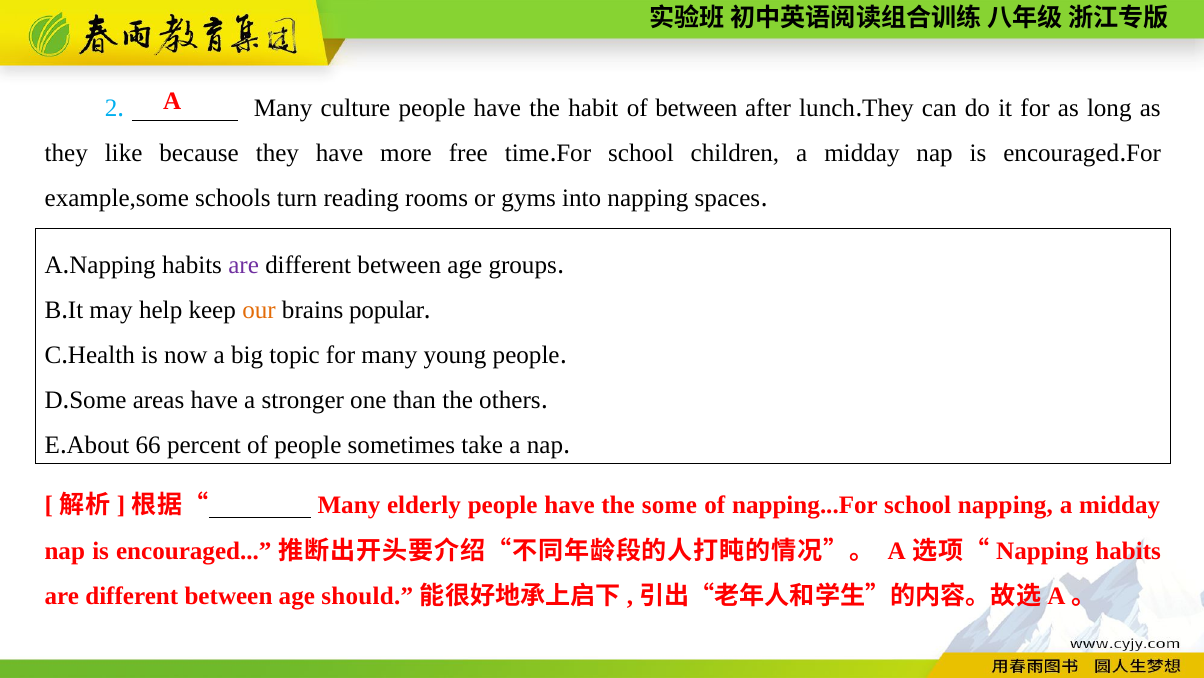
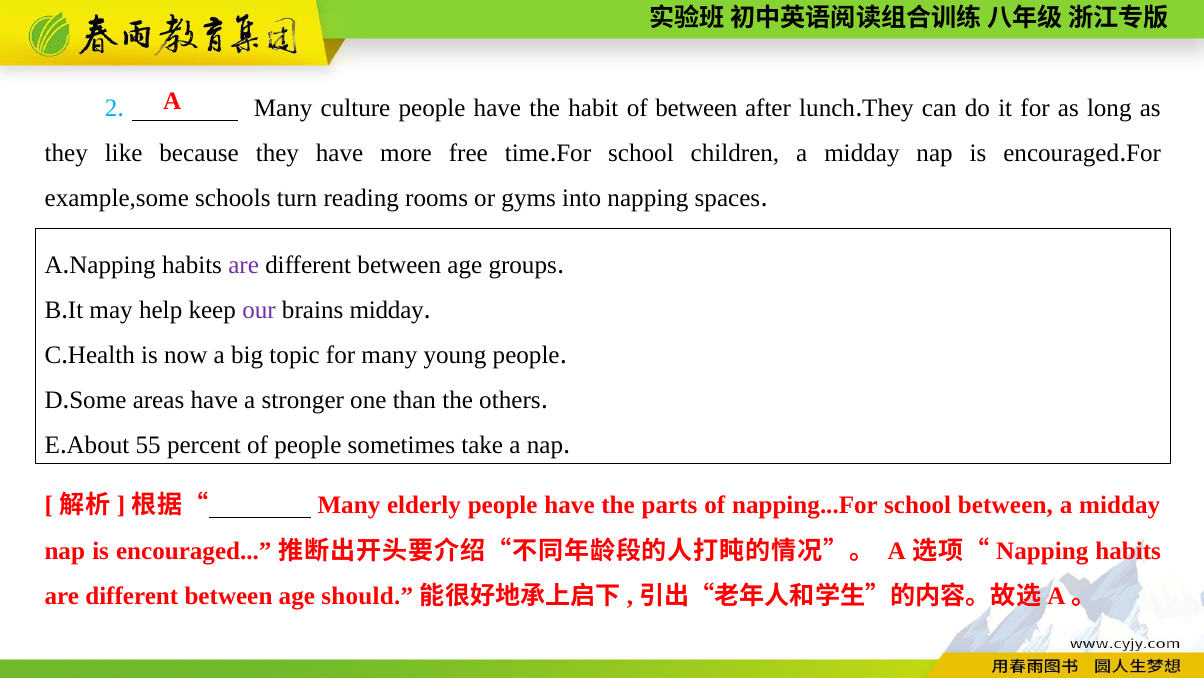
our colour: orange -> purple
brains popular: popular -> midday
66: 66 -> 55
the some: some -> parts
school napping: napping -> between
